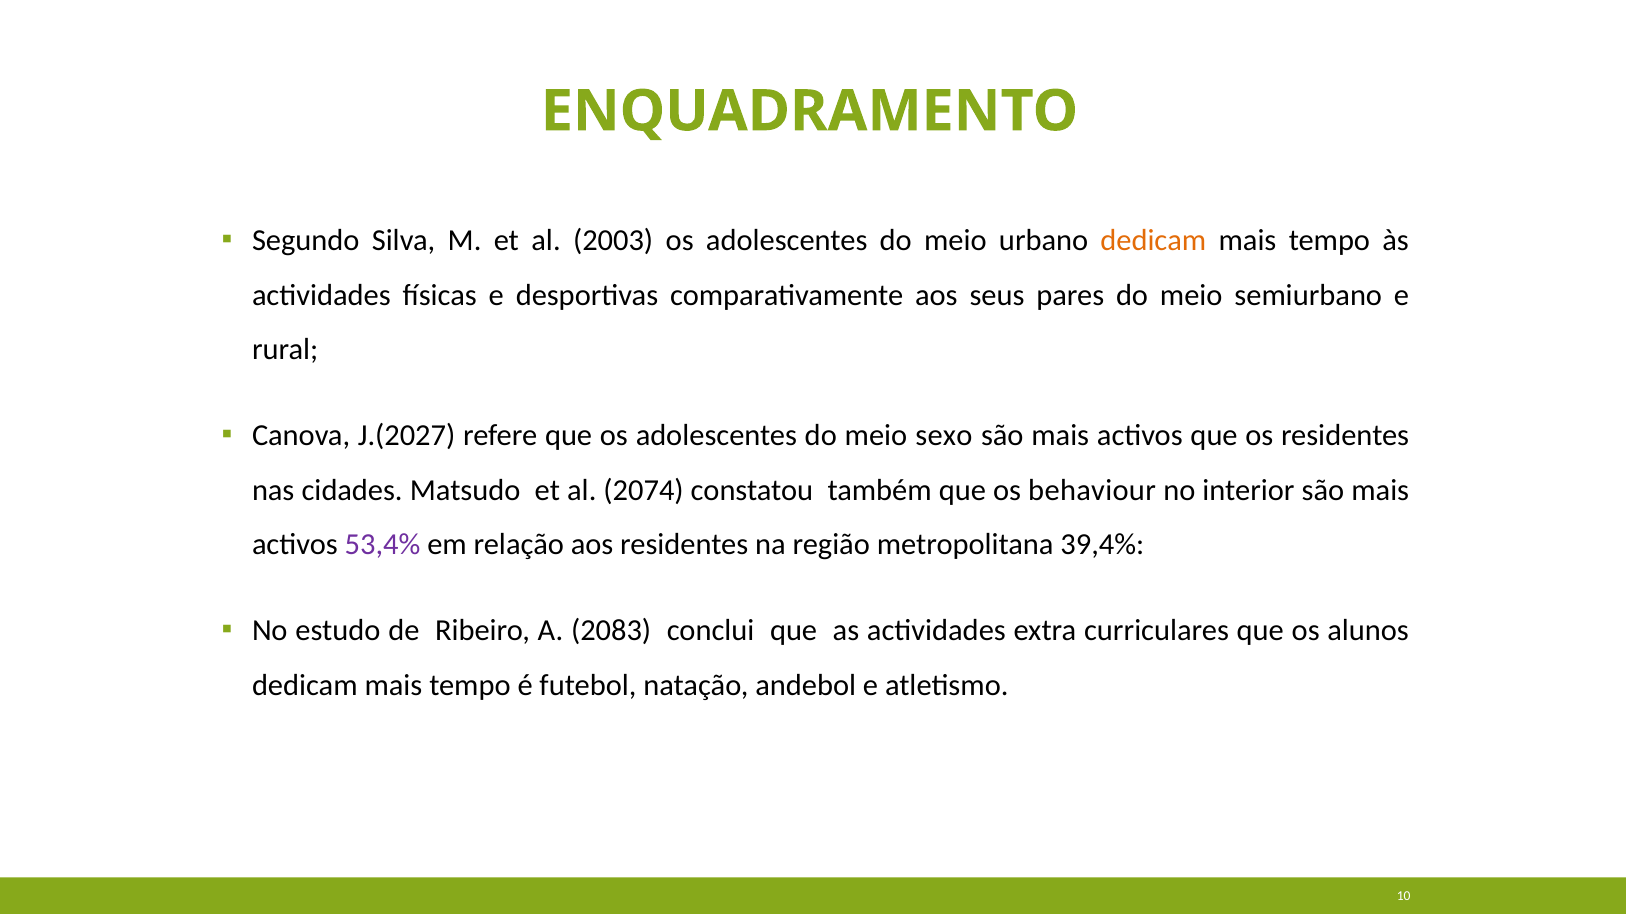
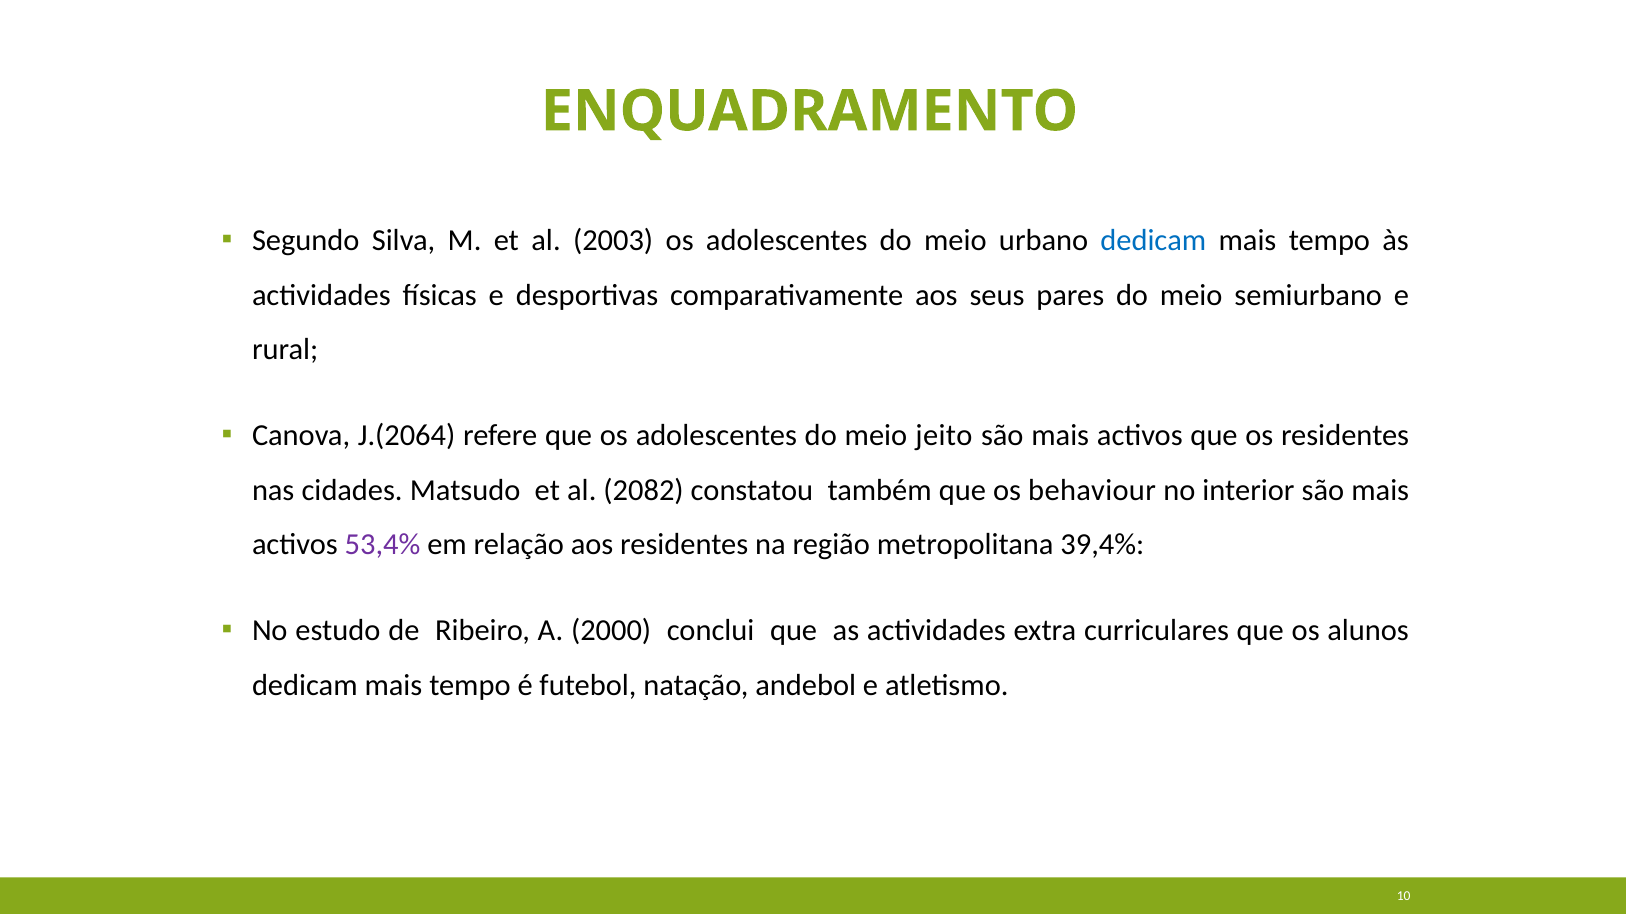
dedicam at (1153, 240) colour: orange -> blue
J.(2027: J.(2027 -> J.(2064
sexo: sexo -> jeito
2074: 2074 -> 2082
2083: 2083 -> 2000
